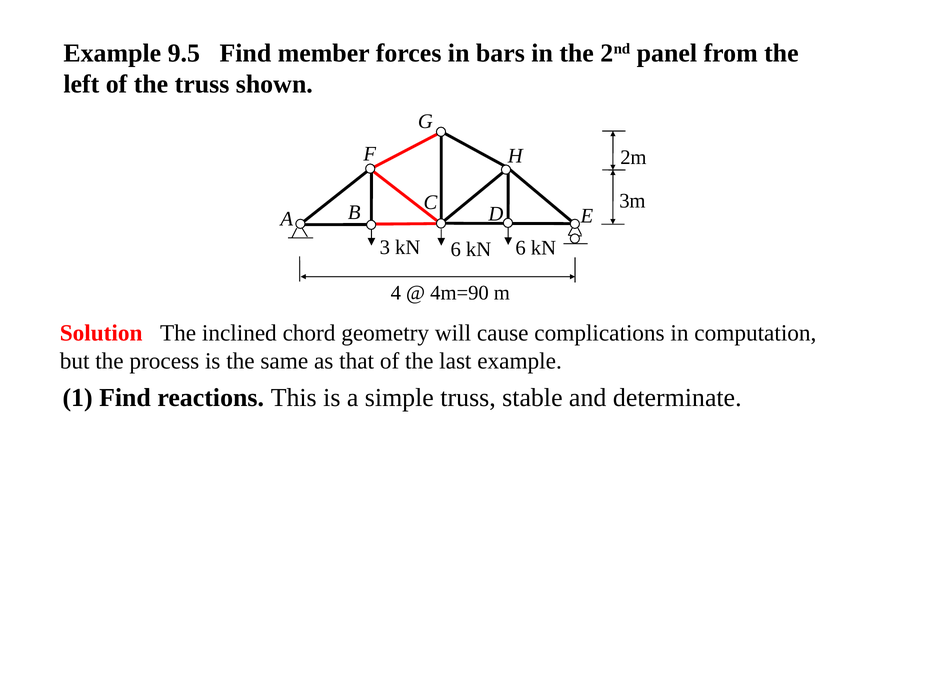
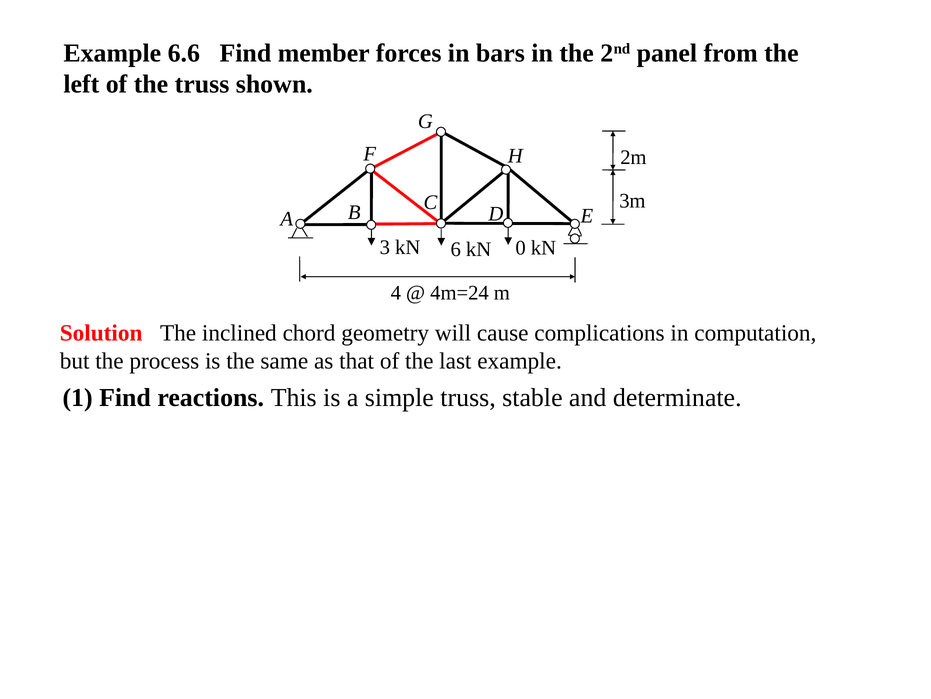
9.5: 9.5 -> 6.6
6 kN 6: 6 -> 0
4m=90: 4m=90 -> 4m=24
